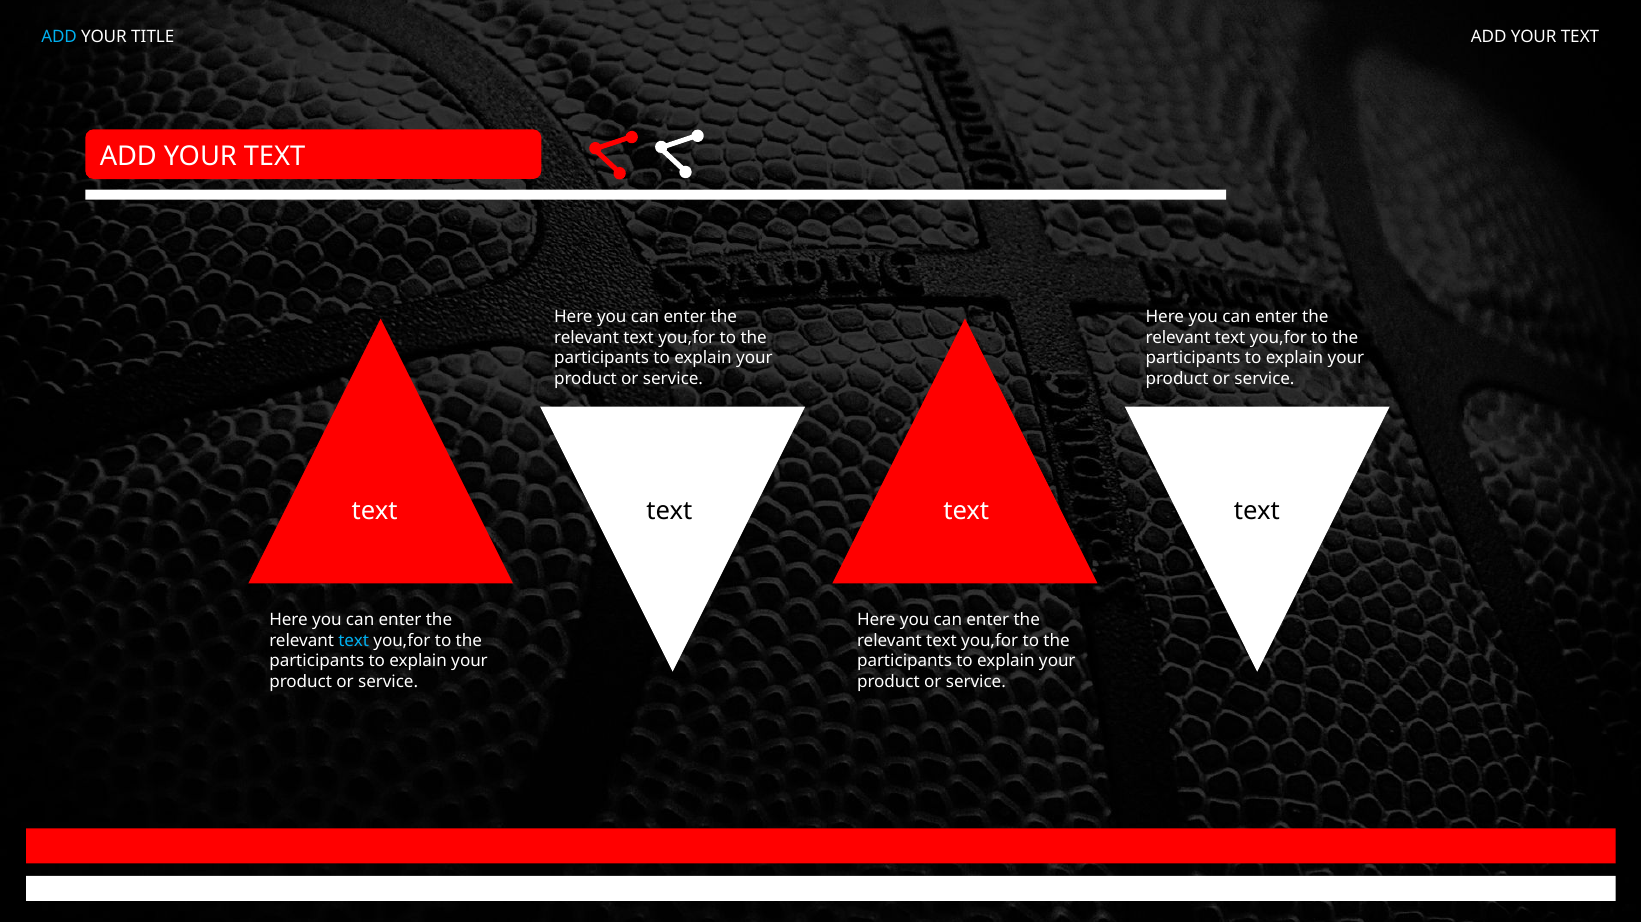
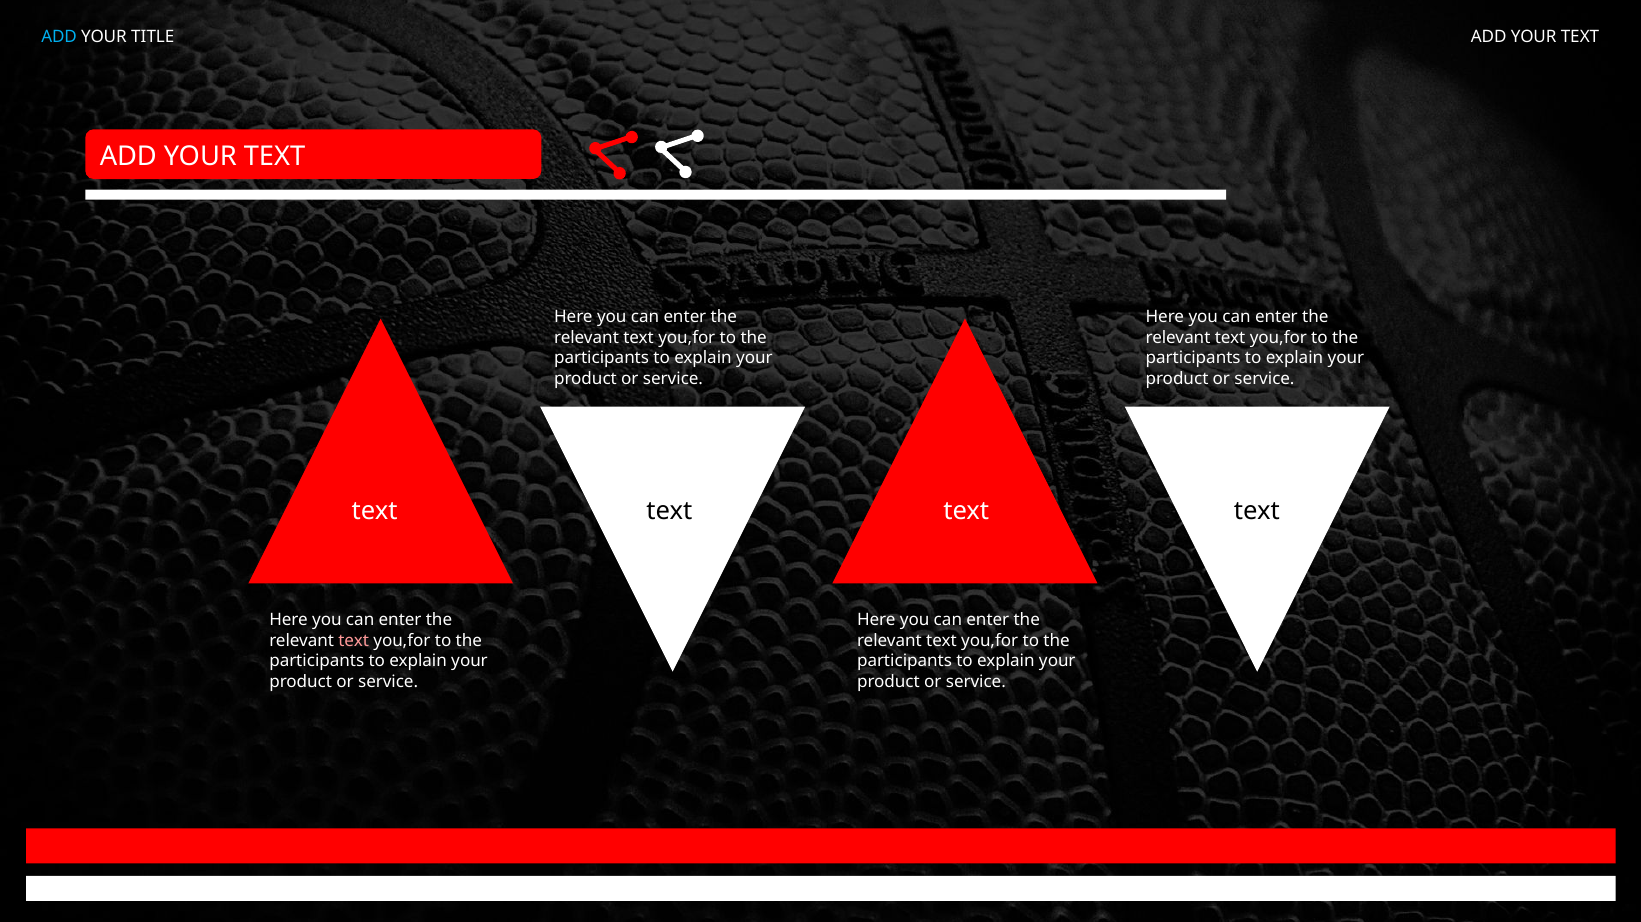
text at (354, 640) colour: light blue -> pink
